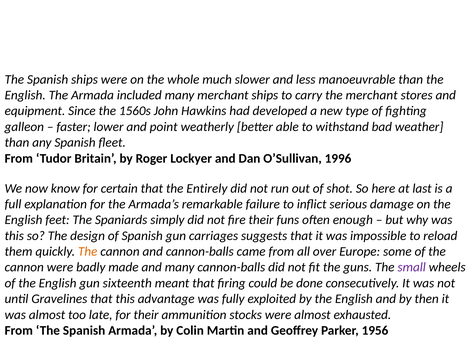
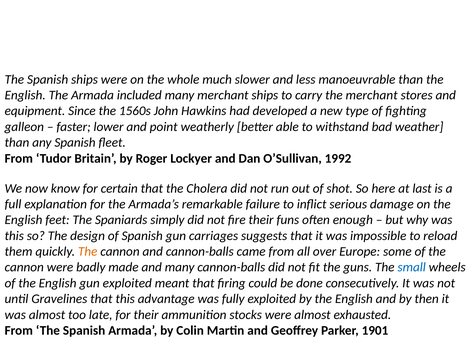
1996: 1996 -> 1992
Entirely: Entirely -> Cholera
small colour: purple -> blue
gun sixteenth: sixteenth -> exploited
1956: 1956 -> 1901
